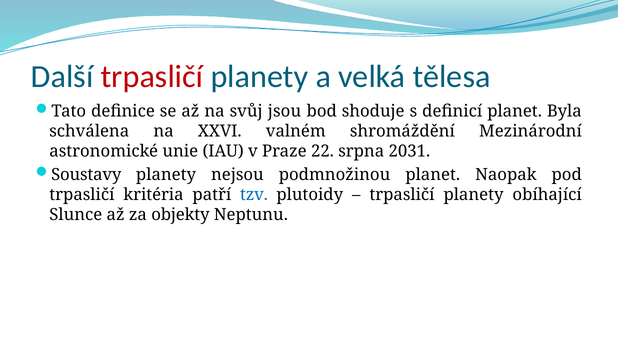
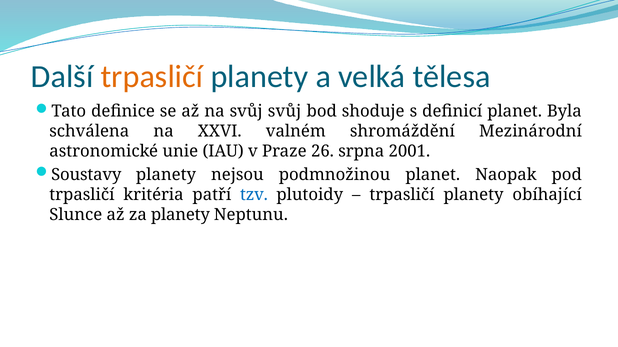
trpasličí at (152, 77) colour: red -> orange
svůj jsou: jsou -> svůj
22: 22 -> 26
2031: 2031 -> 2001
za objekty: objekty -> planety
